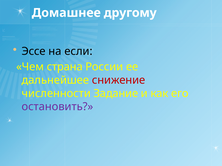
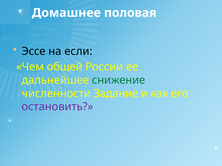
другому: другому -> половая
страна: страна -> общей
снижение colour: red -> green
